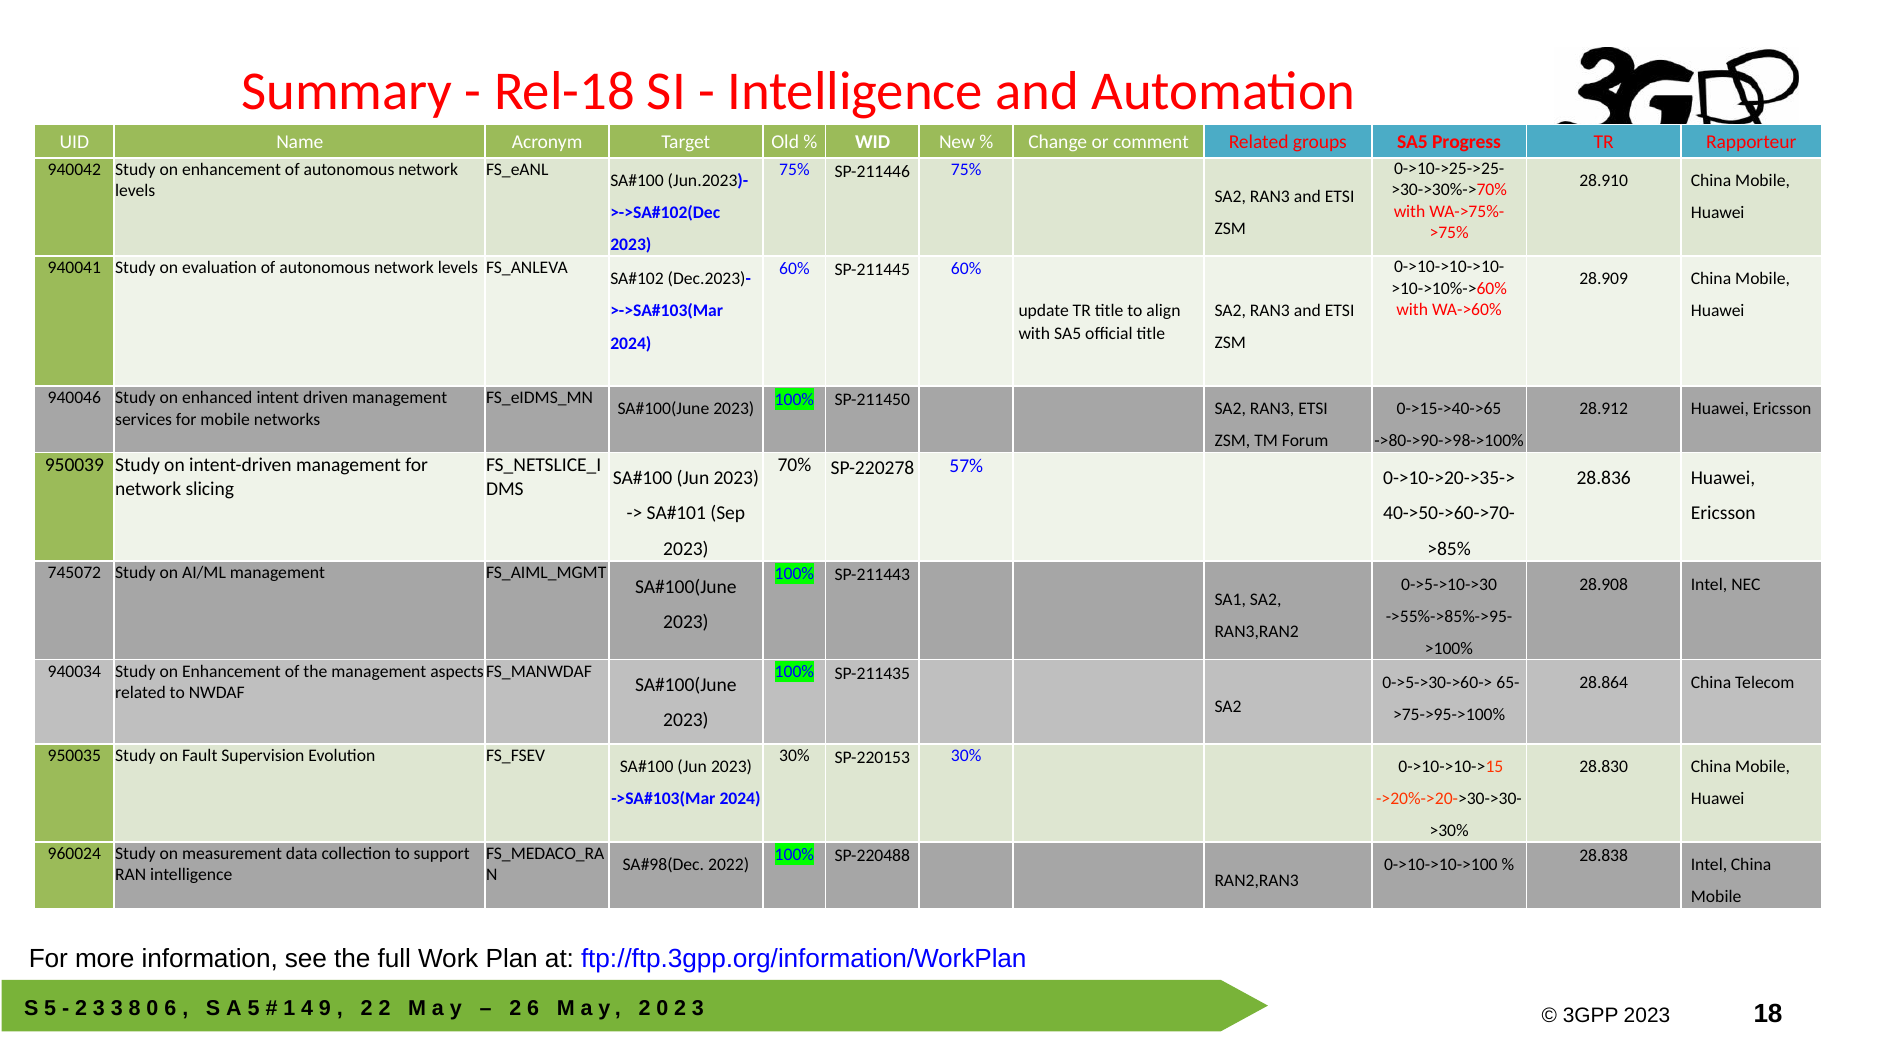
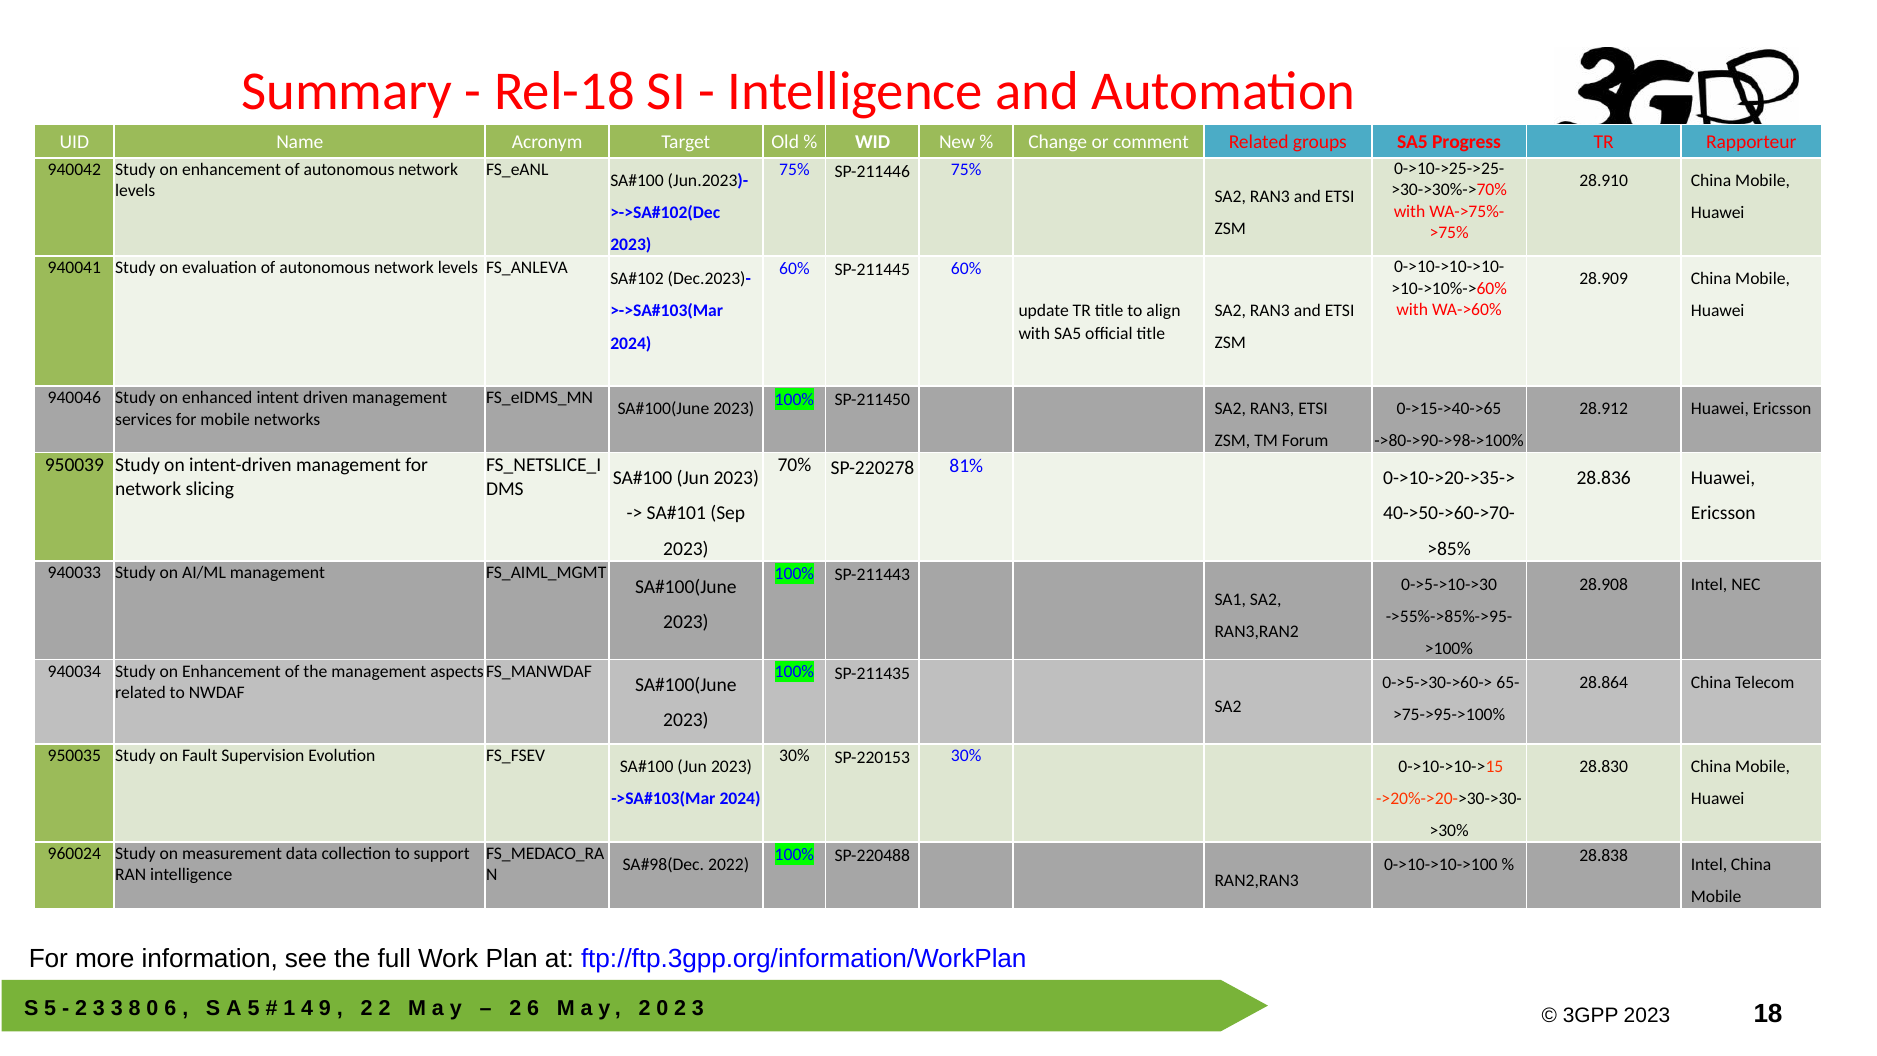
57%: 57% -> 81%
745072: 745072 -> 940033
